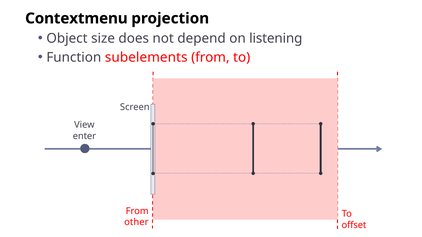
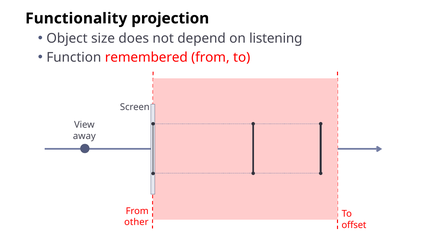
Contextmenu: Contextmenu -> Functionality
subelements: subelements -> remembered
enter: enter -> away
